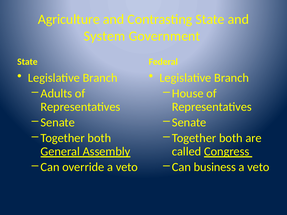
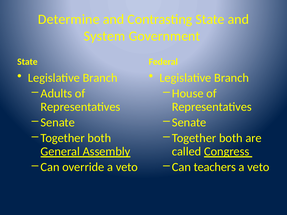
Agriculture: Agriculture -> Determine
business: business -> teachers
